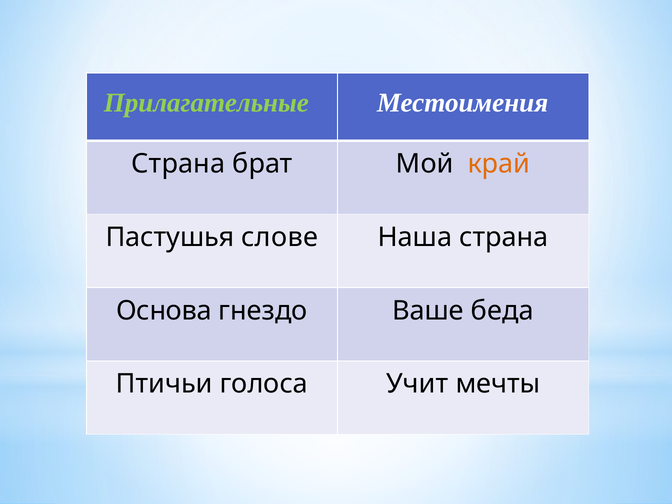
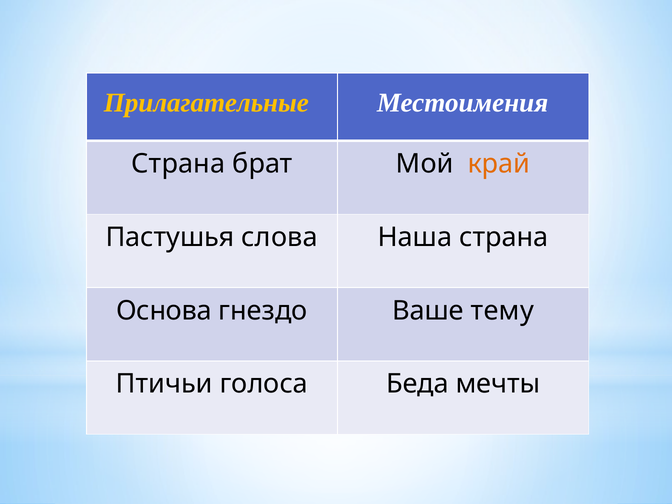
Прилагательные colour: light green -> yellow
слове: слове -> слова
беда: беда -> тему
Учит: Учит -> Беда
